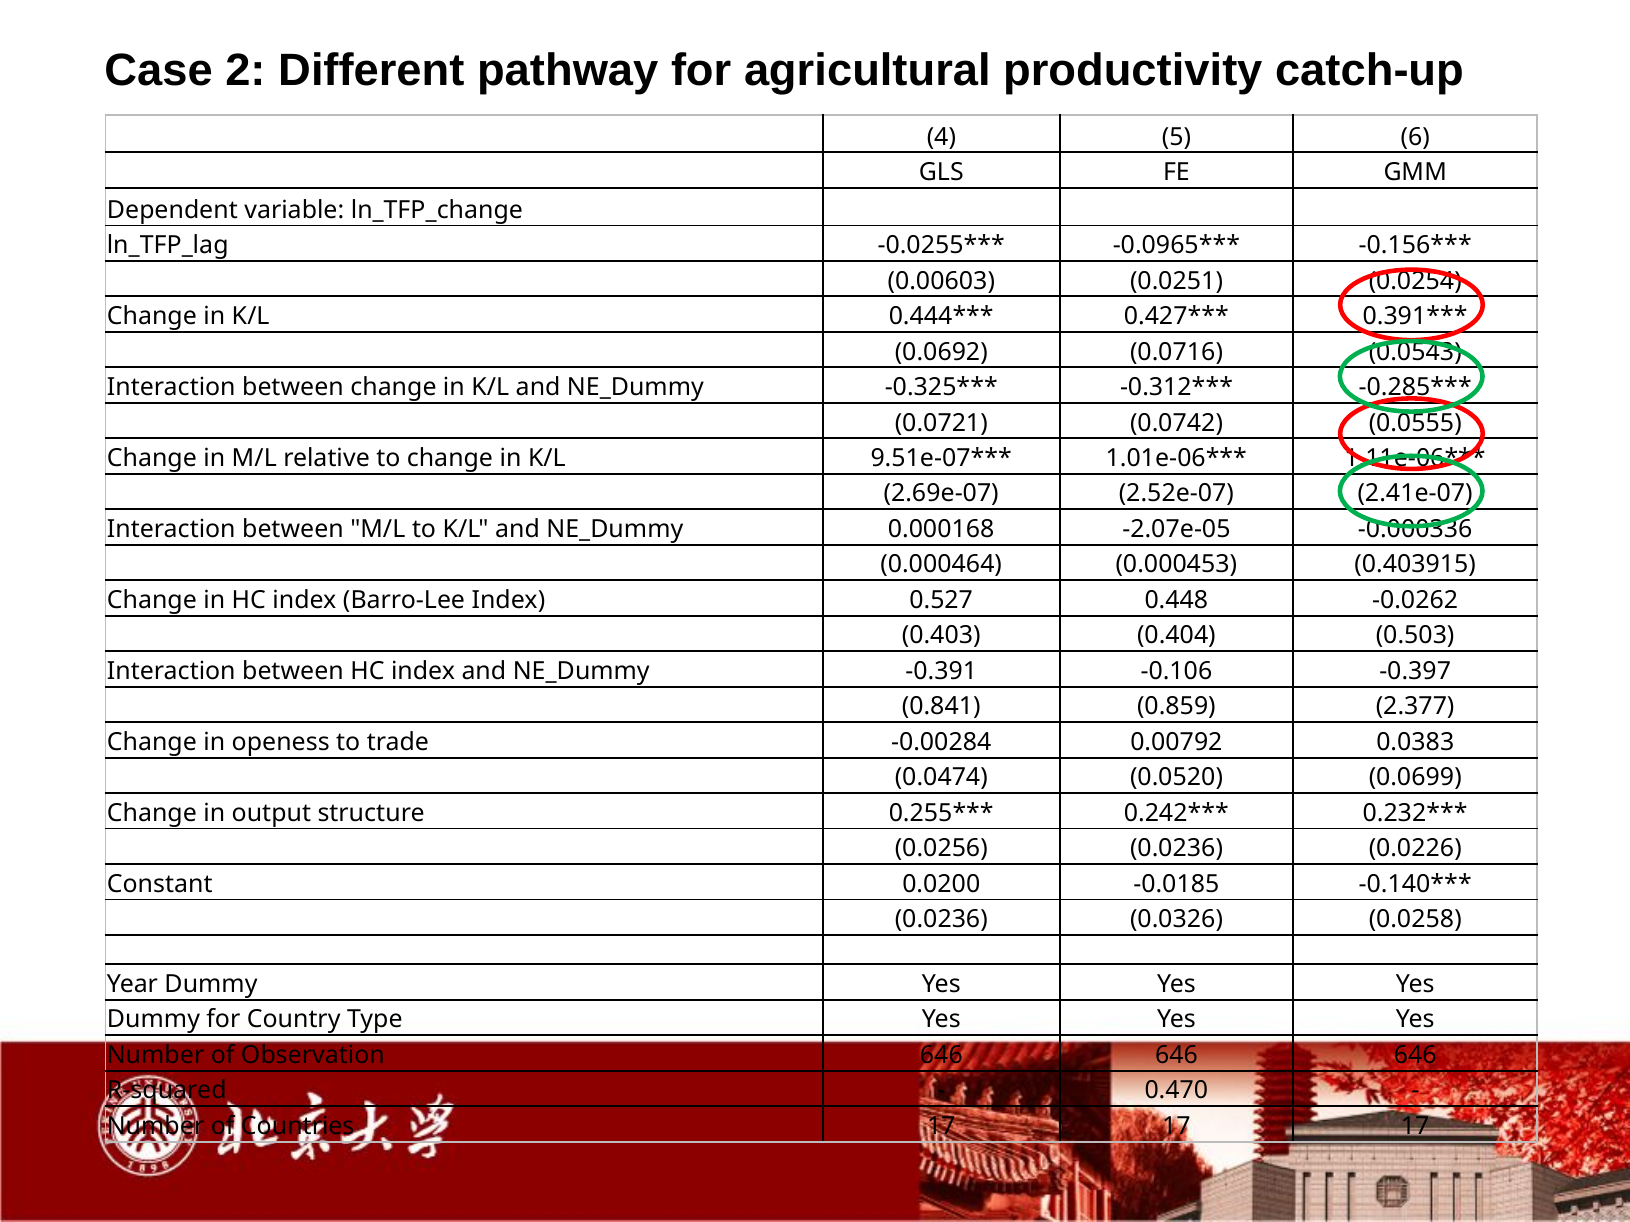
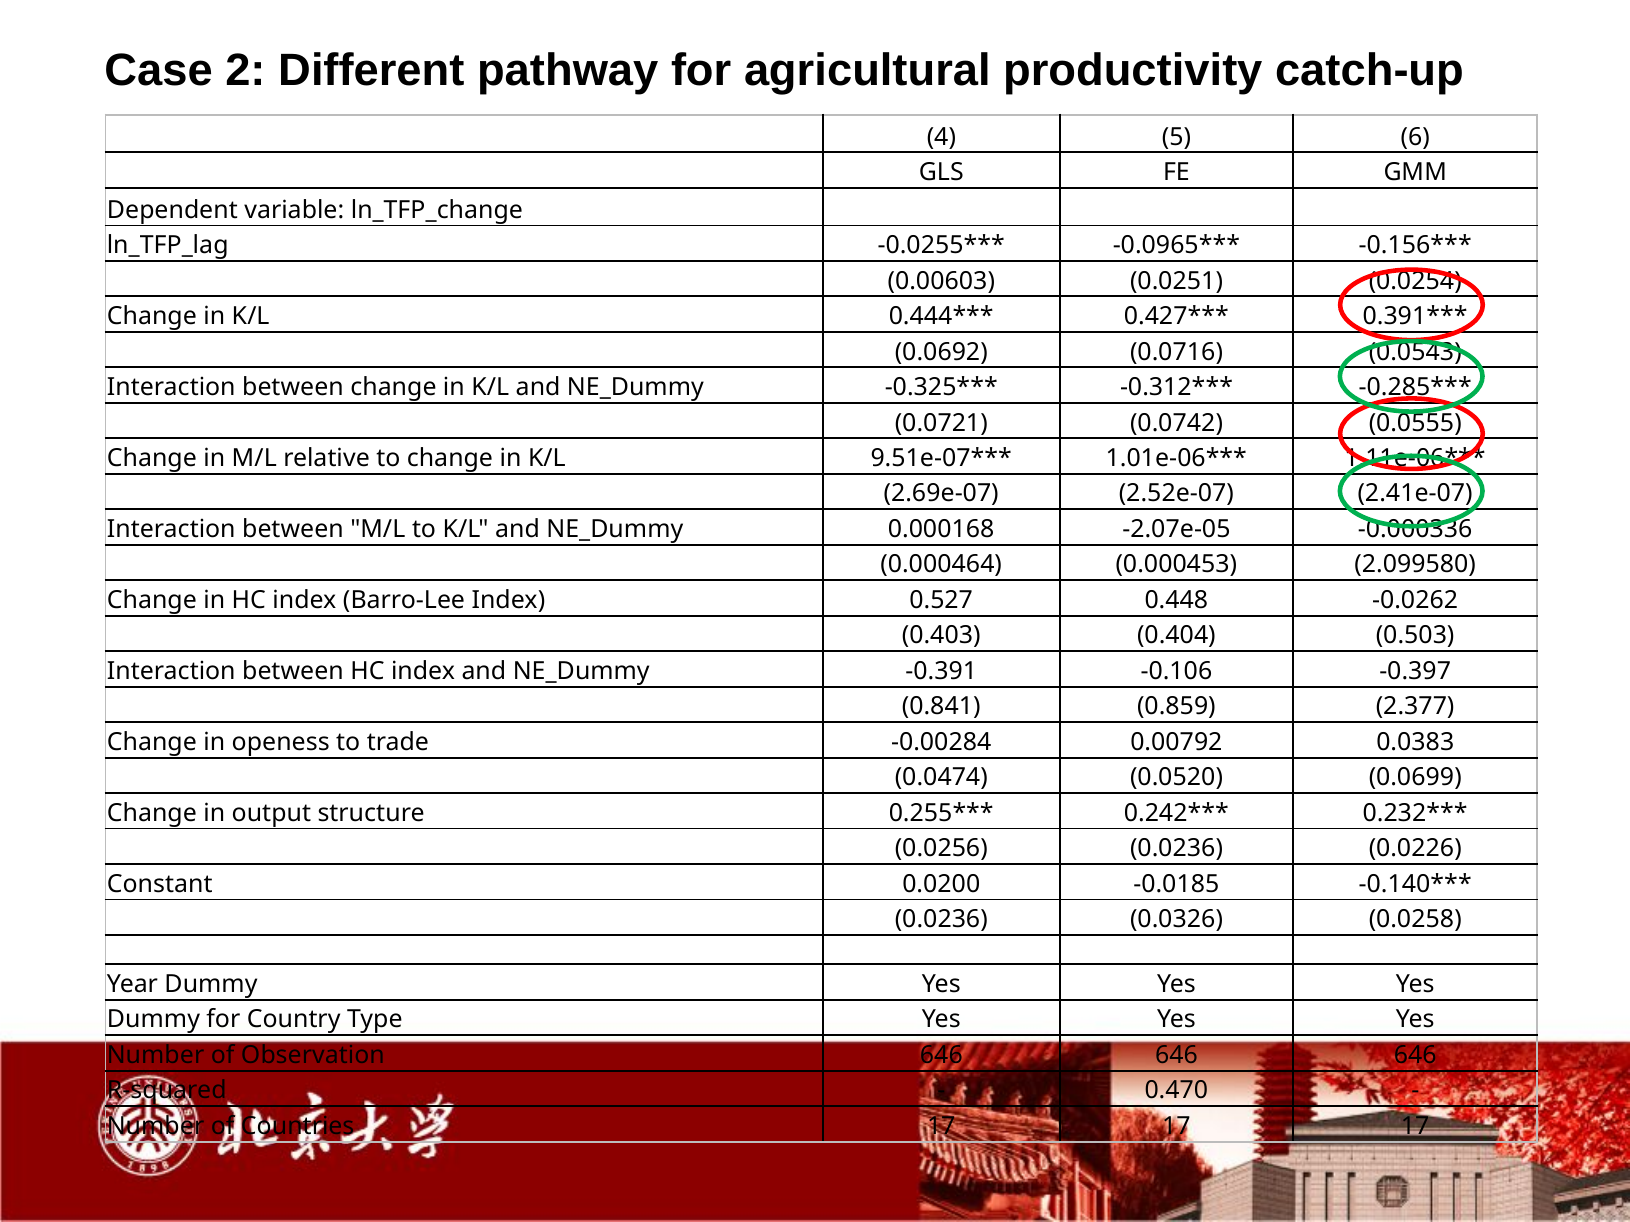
0.403915: 0.403915 -> 2.099580
